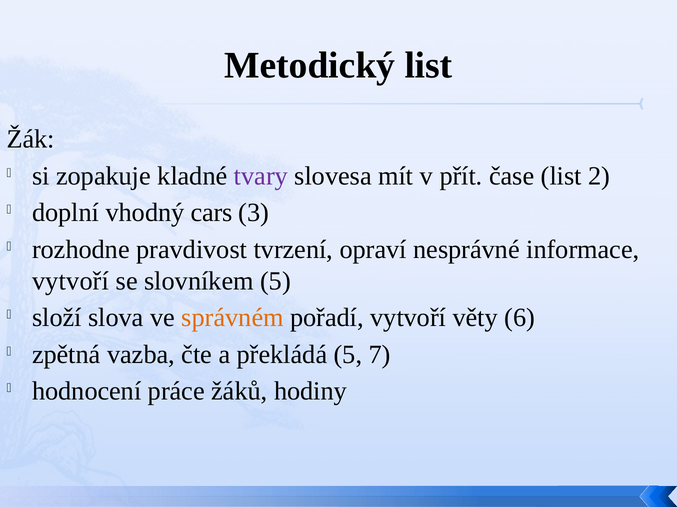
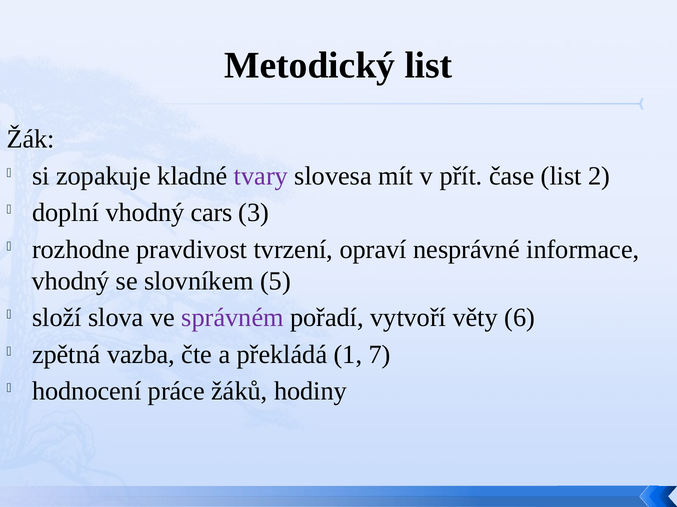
vytvoří at (71, 281): vytvoří -> vhodný
správném colour: orange -> purple
překládá 5: 5 -> 1
